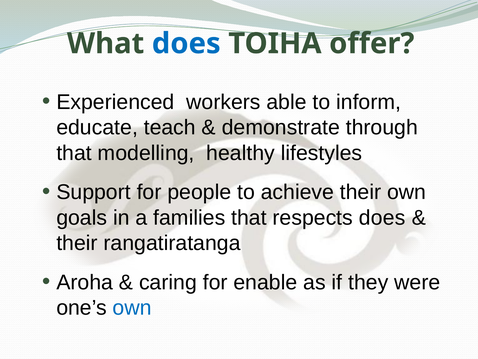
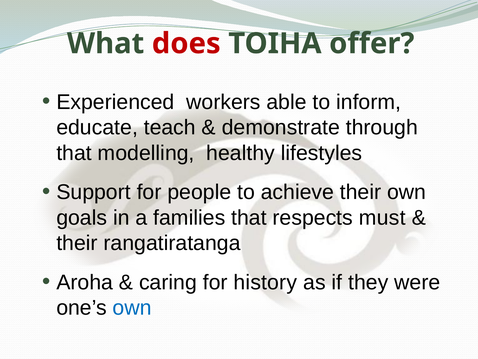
does at (186, 44) colour: blue -> red
respects does: does -> must
enable: enable -> history
